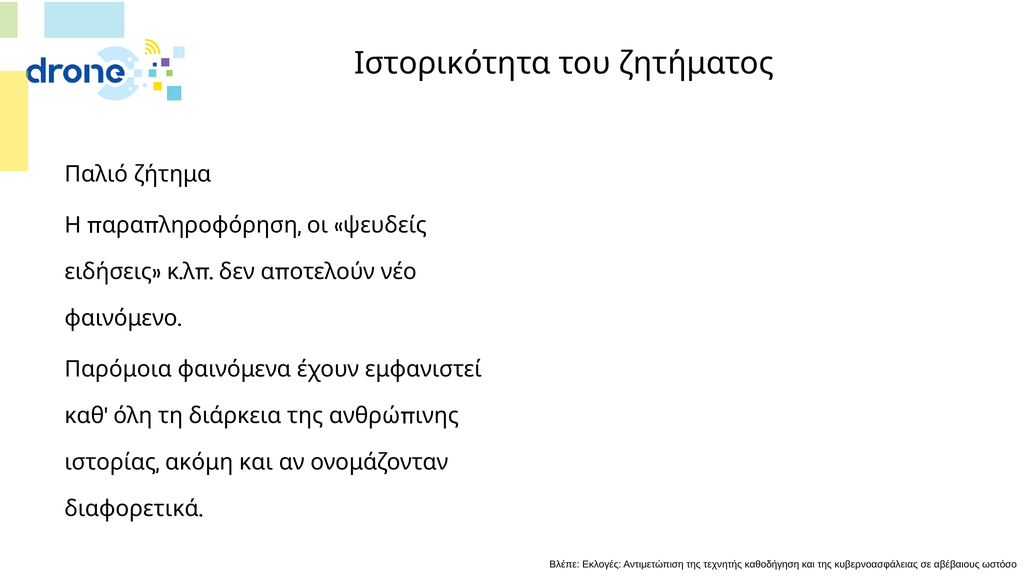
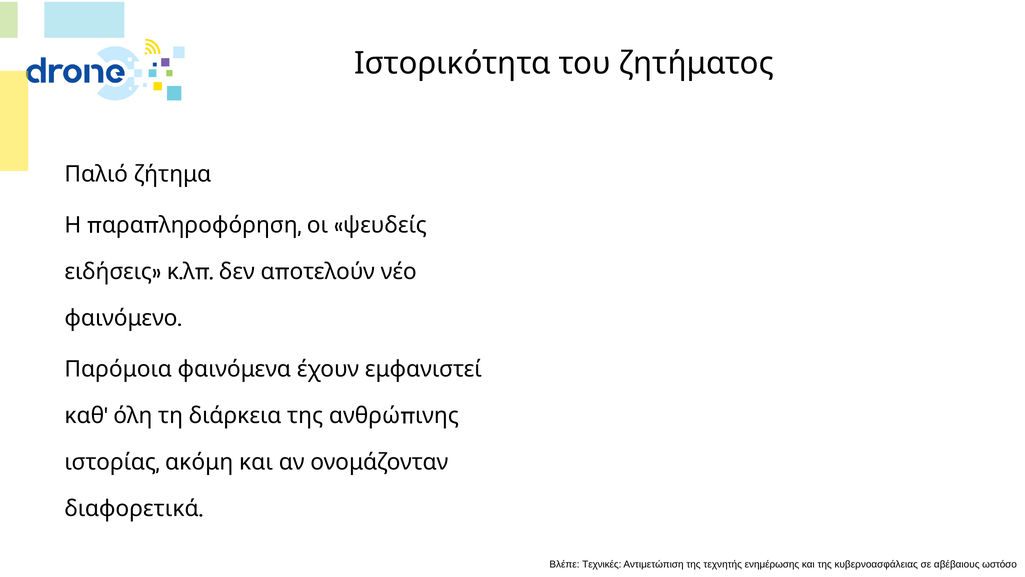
Εκλογές: Εκλογές -> Τεχνικές
καθοδήγηση: καθοδήγηση -> ενημέρωσης
